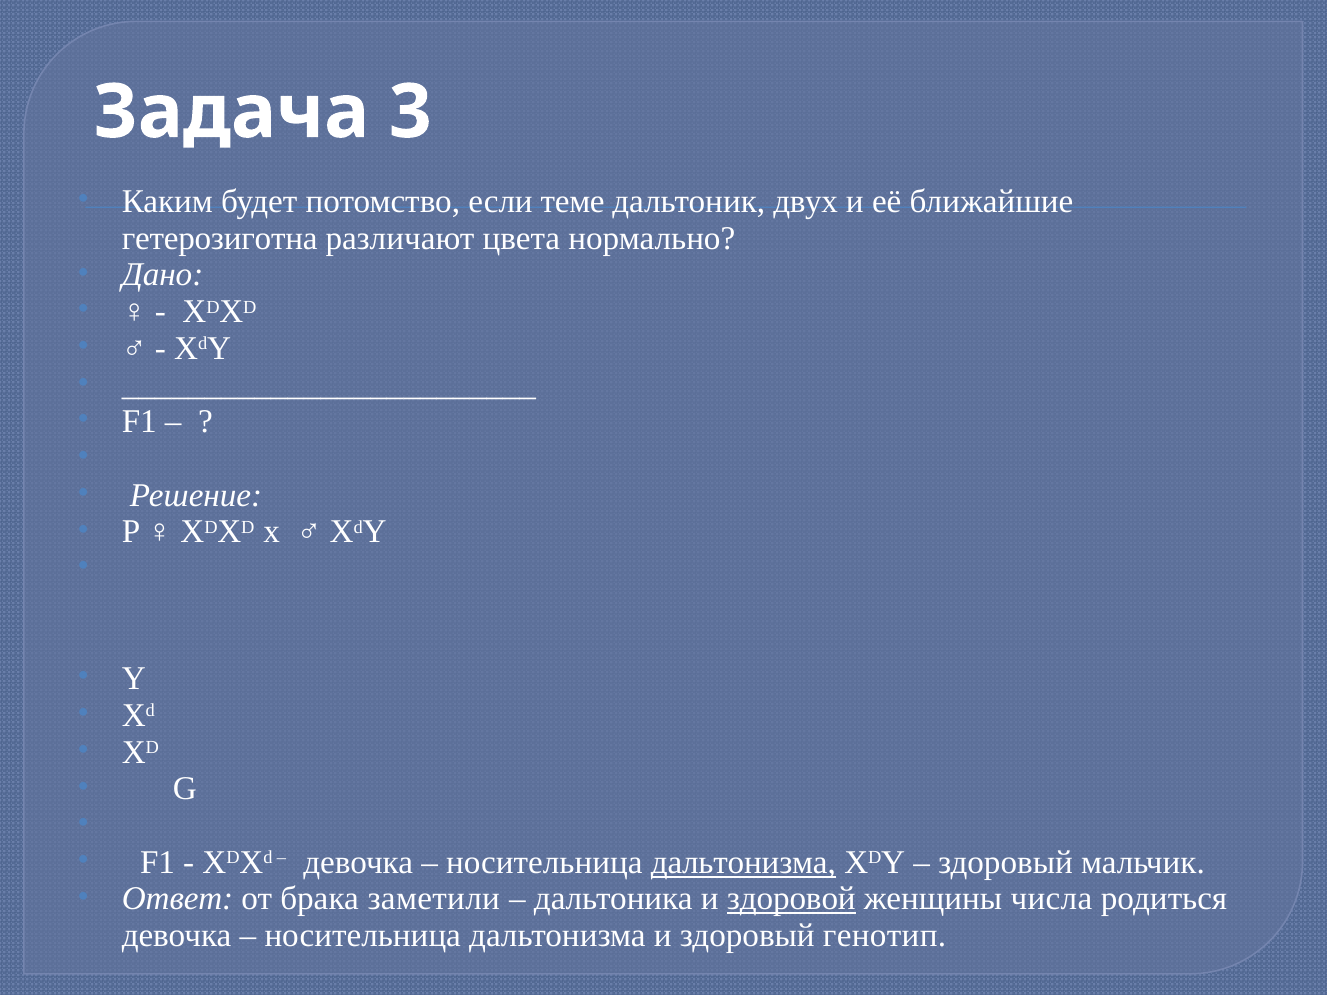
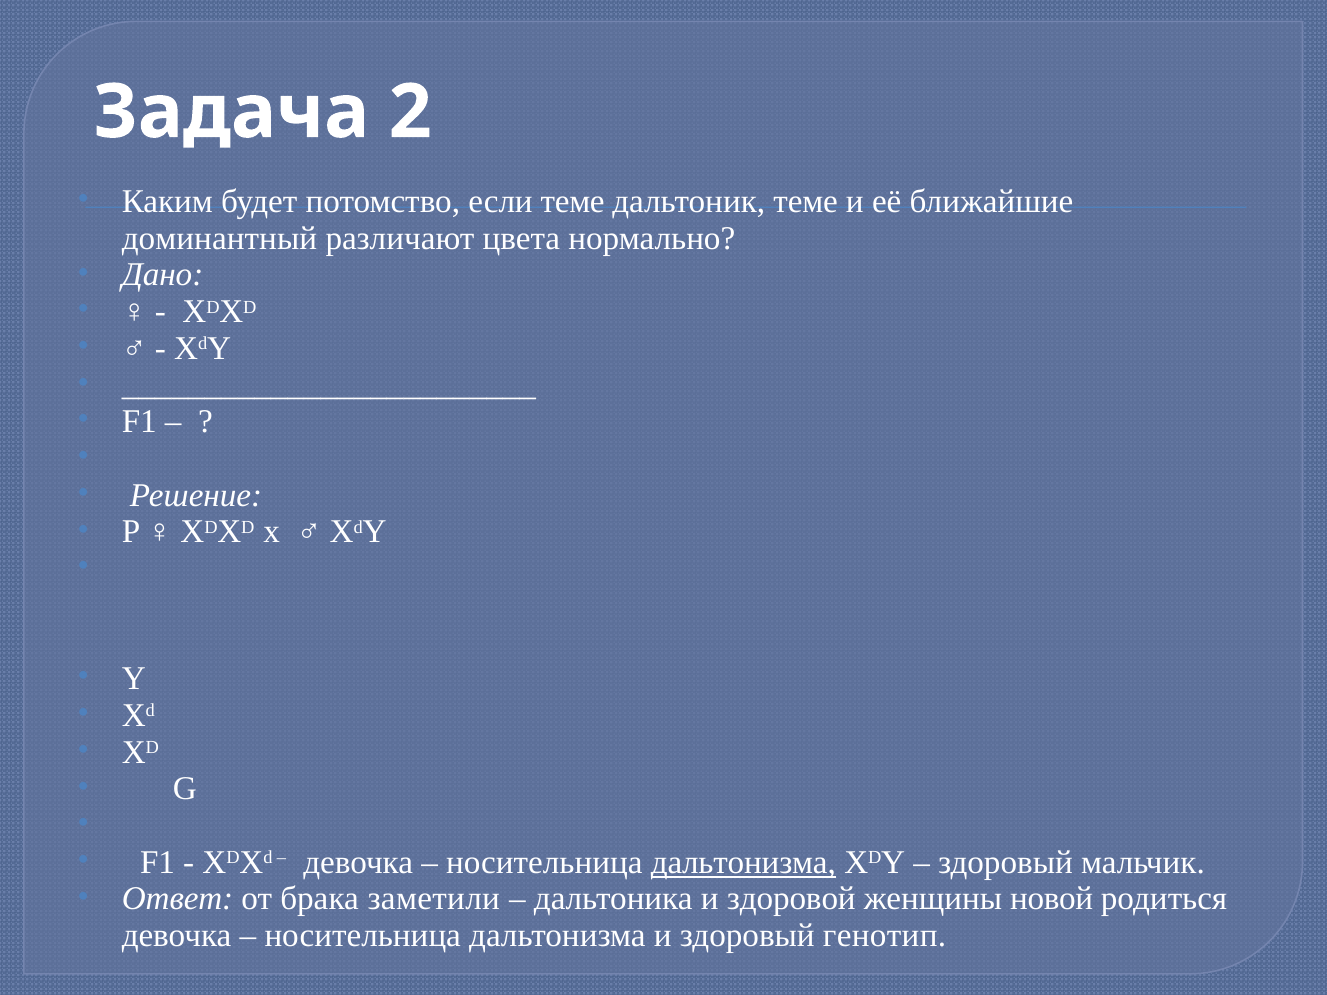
3: 3 -> 2
дальтоник двух: двух -> теме
гетерозиготна: гетерозиготна -> доминантный
здоровой underline: present -> none
числа: числа -> новой
